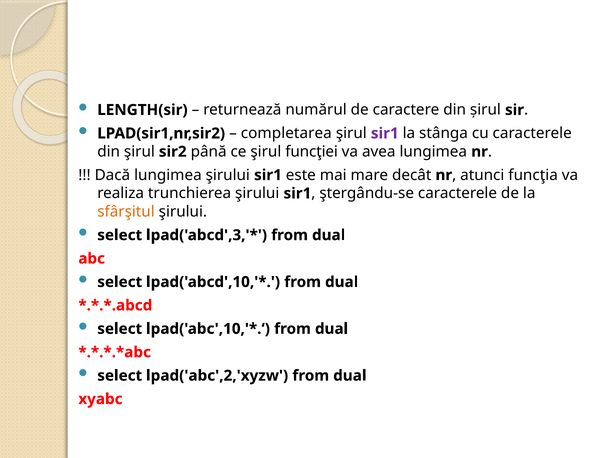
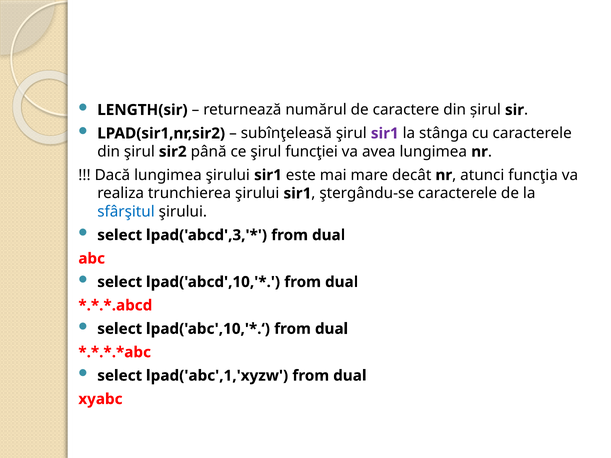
completarea: completarea -> subînţeleasă
sfârşitul colour: orange -> blue
lpad('abc',2,'xyzw: lpad('abc',2,'xyzw -> lpad('abc',1,'xyzw
